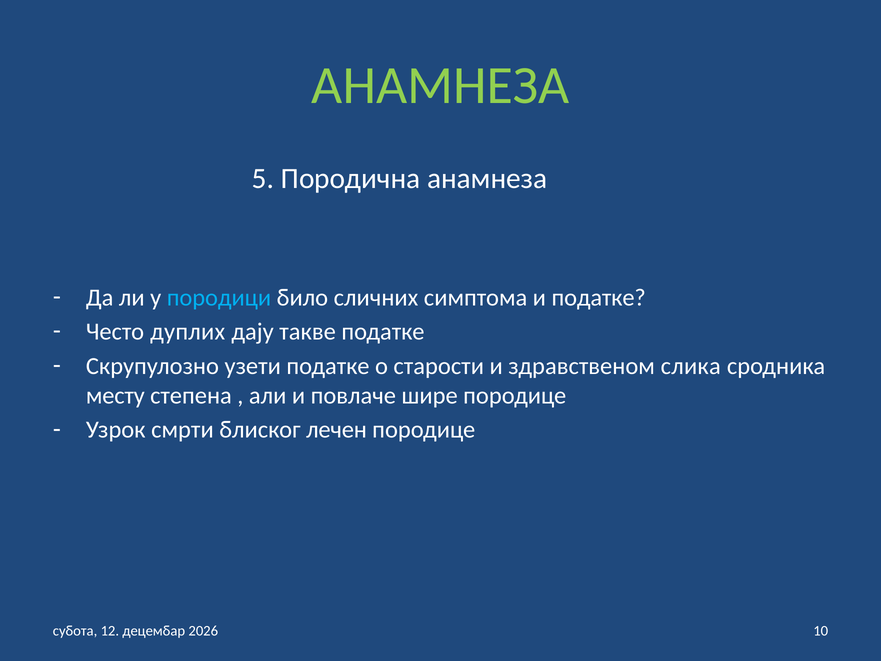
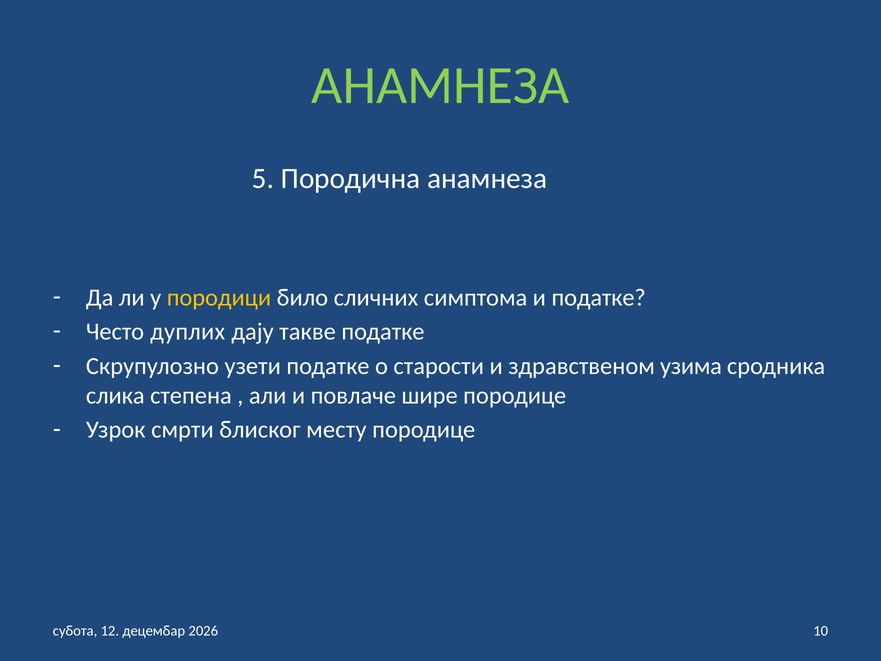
породици colour: light blue -> yellow
слика: слика -> узима
месту: месту -> слика
лечен: лечен -> месту
